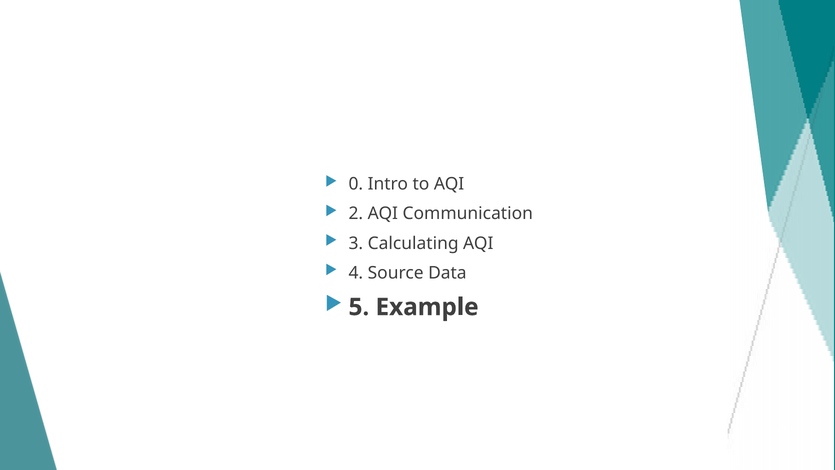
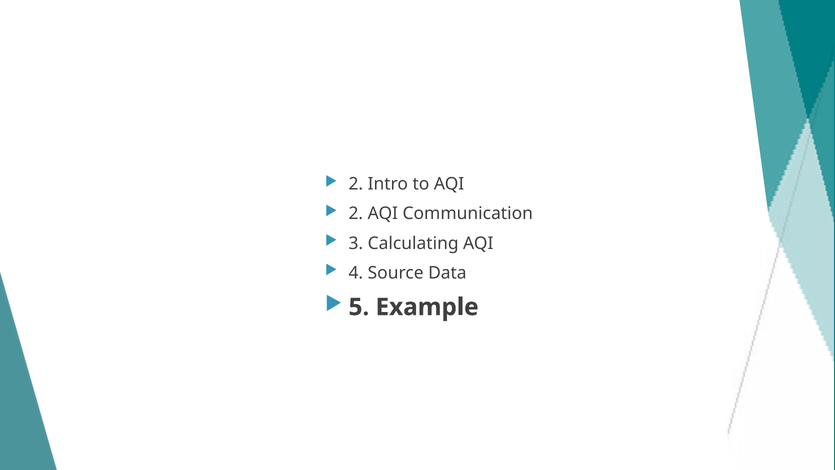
0 at (356, 184): 0 -> 2
